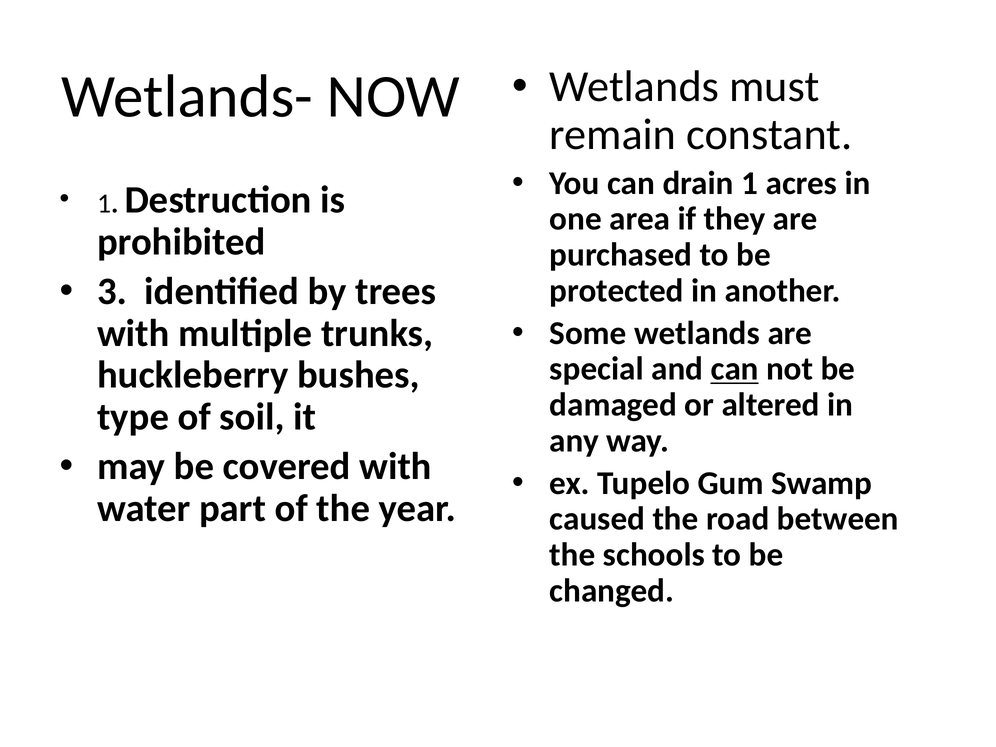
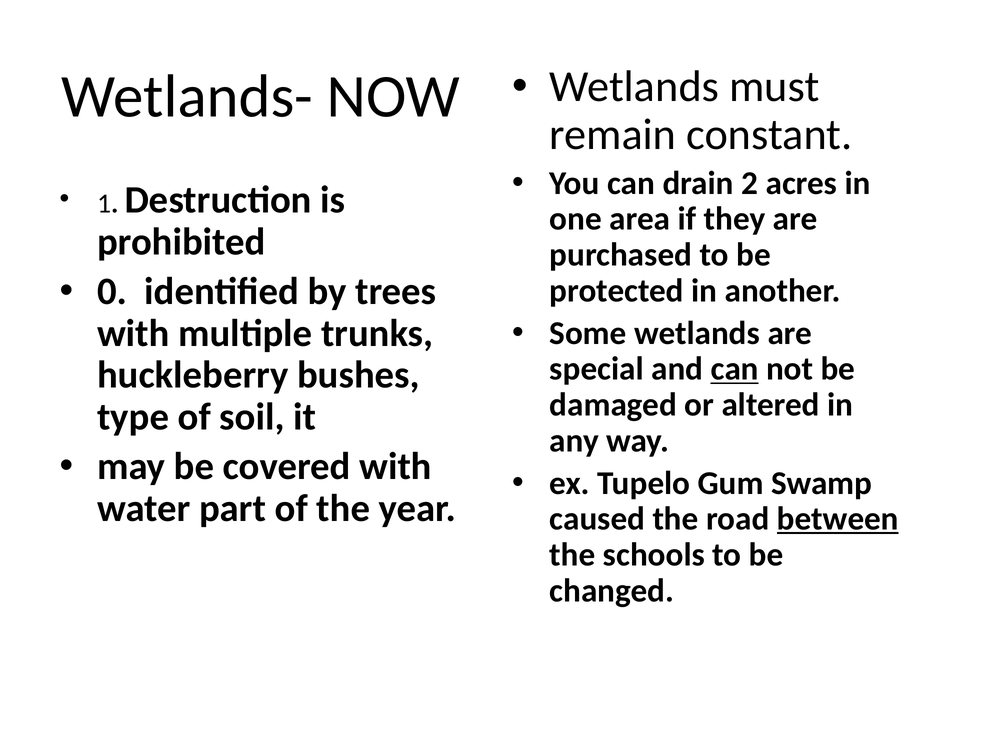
drain 1: 1 -> 2
3: 3 -> 0
between underline: none -> present
